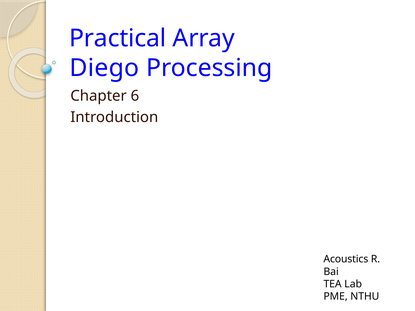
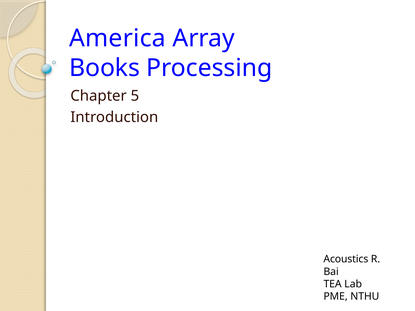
Practical: Practical -> America
Diego: Diego -> Books
6: 6 -> 5
